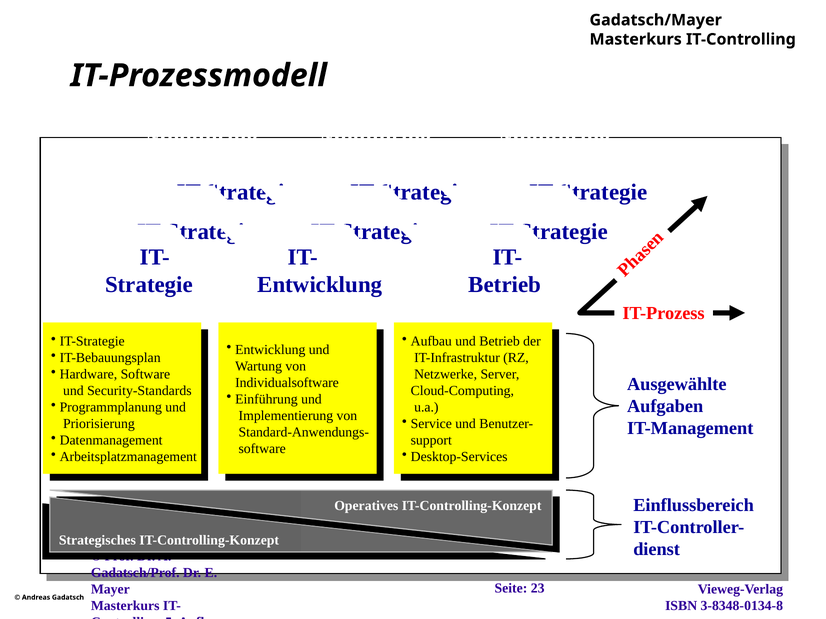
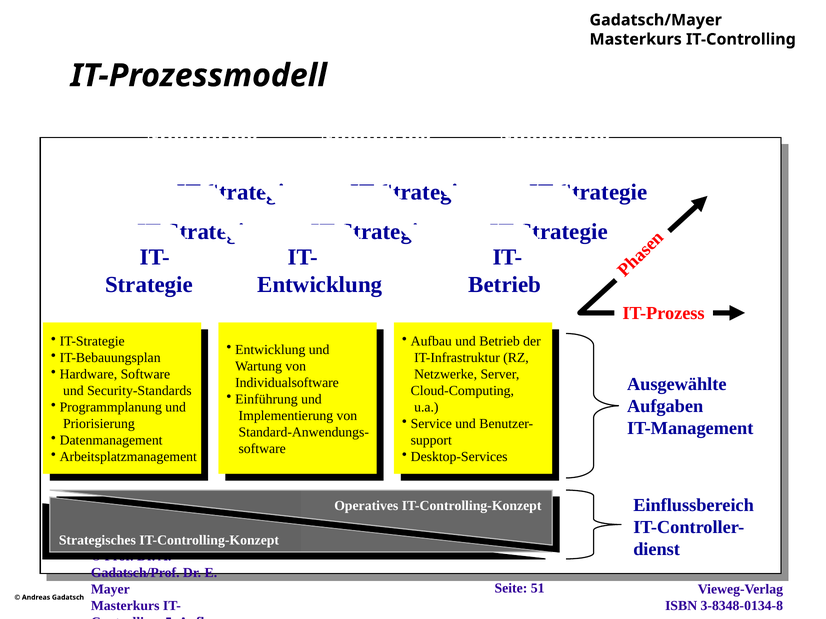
23: 23 -> 51
